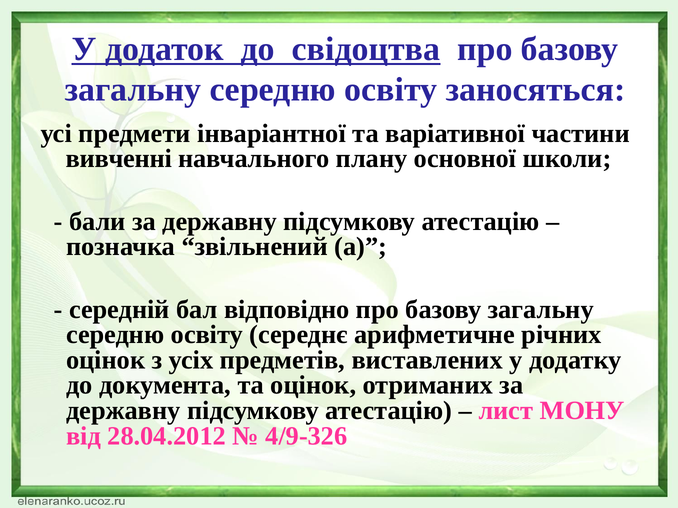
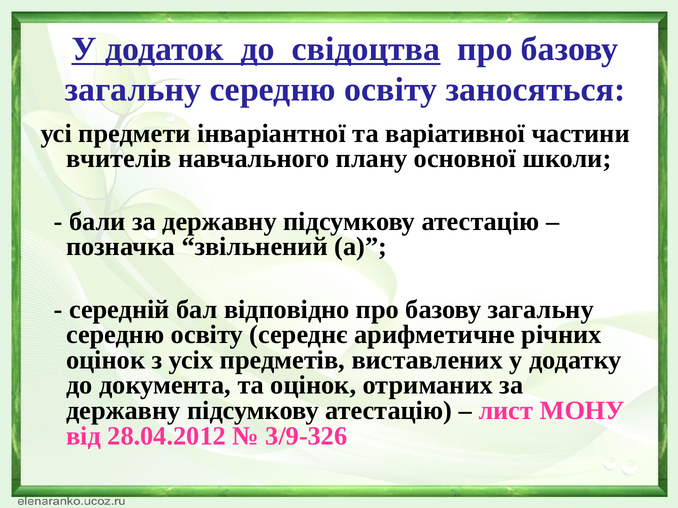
вивченні: вивченні -> вчителів
4/9-326: 4/9-326 -> 3/9-326
